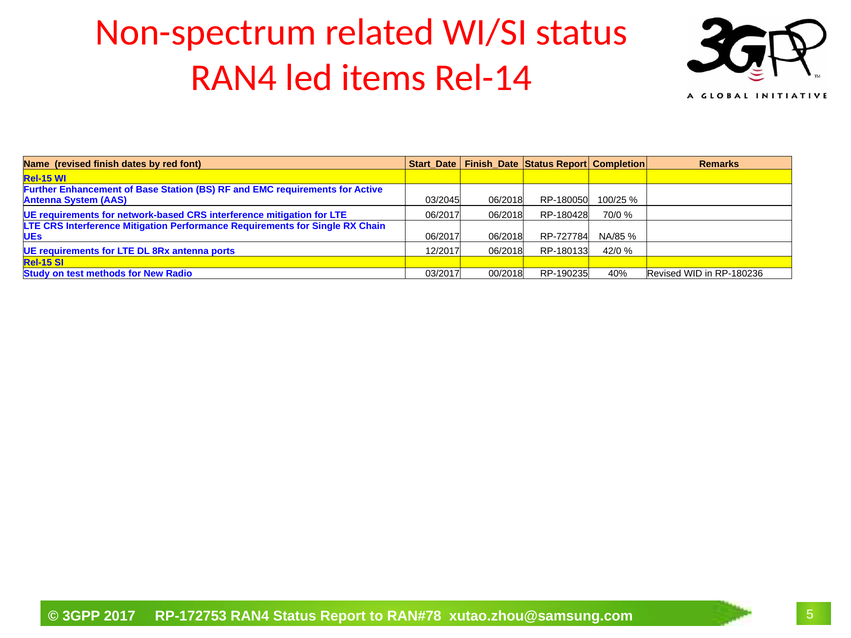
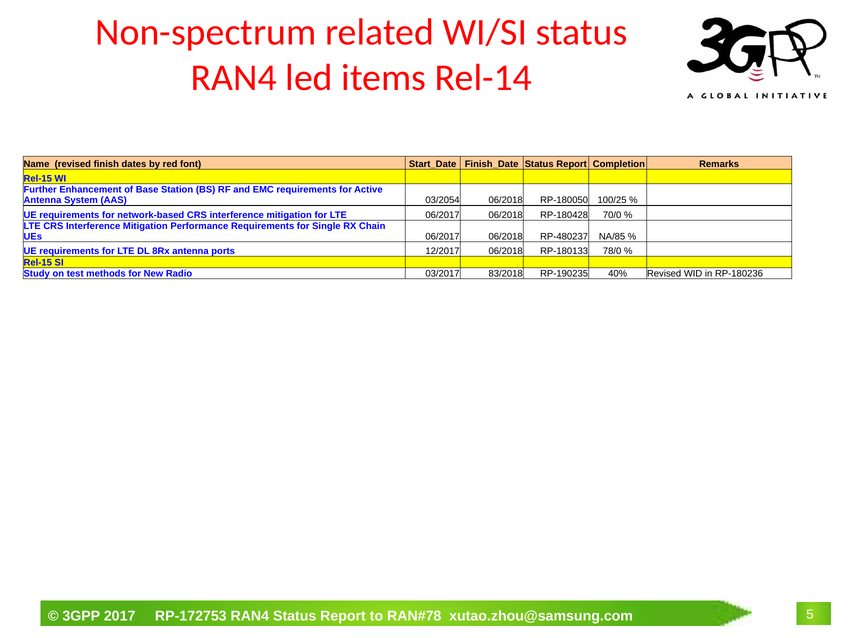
03/2045: 03/2045 -> 03/2054
RP-727784: RP-727784 -> RP-480237
42/0: 42/0 -> 78/0
00/2018: 00/2018 -> 83/2018
